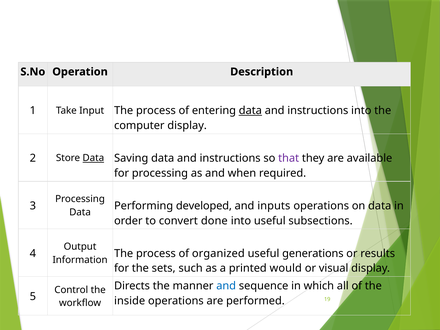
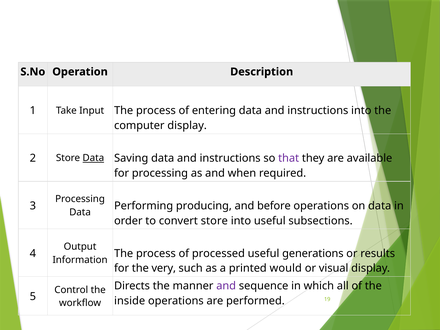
data at (250, 111) underline: present -> none
developed: developed -> producing
inputs: inputs -> before
convert done: done -> store
organized: organized -> processed
sets: sets -> very
and at (226, 286) colour: blue -> purple
